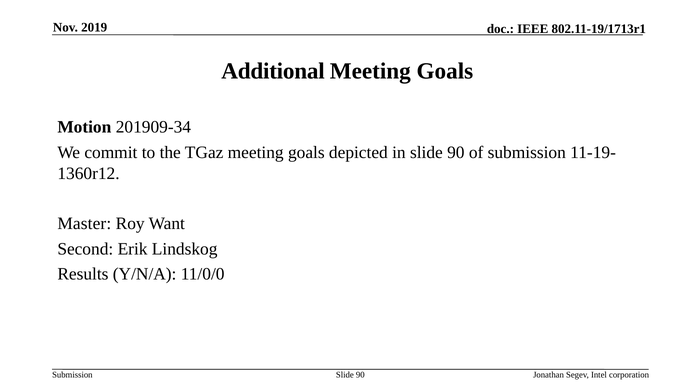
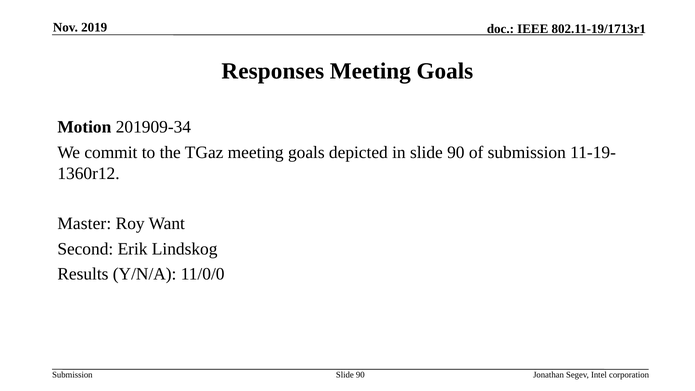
Additional: Additional -> Responses
